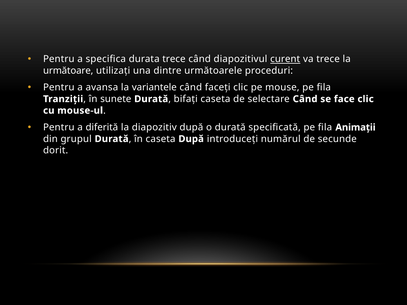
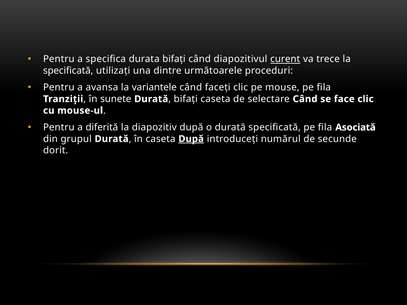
durata trece: trece -> bifați
următoare at (68, 71): următoare -> specificată
Animații: Animații -> Asociată
După at (191, 139) underline: none -> present
